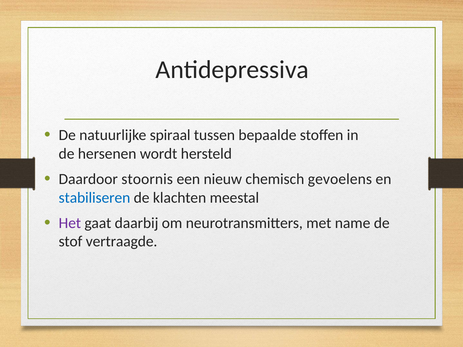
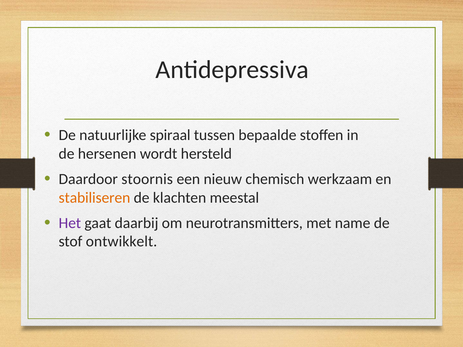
gevoelens: gevoelens -> werkzaam
stabiliseren colour: blue -> orange
vertraagde: vertraagde -> ontwikkelt
